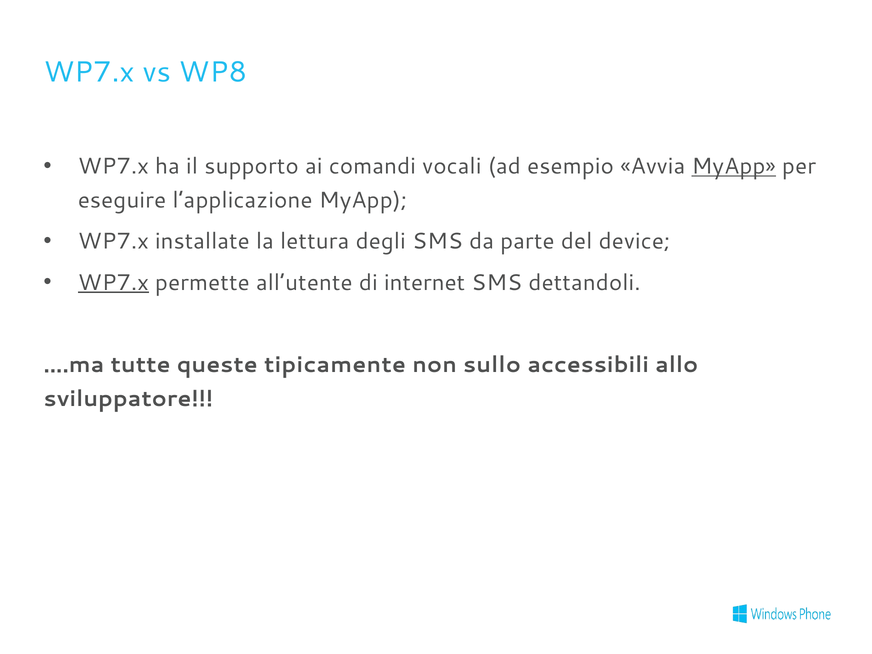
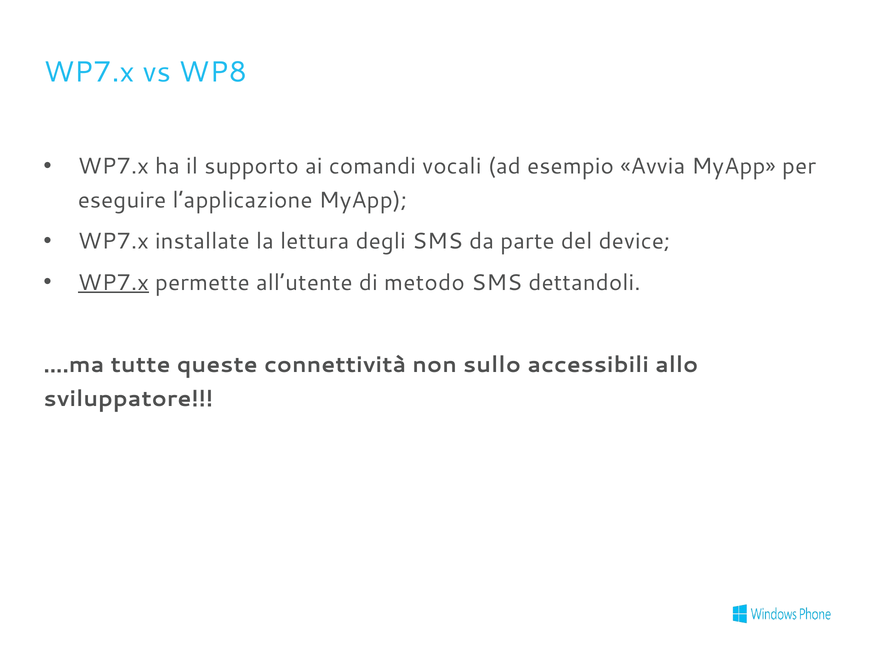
MyApp at (734, 166) underline: present -> none
internet: internet -> metodo
tipicamente: tipicamente -> connettività
